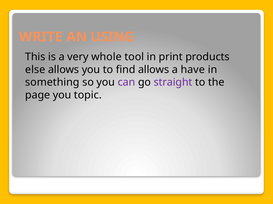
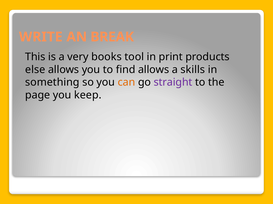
USING: USING -> BREAK
whole: whole -> books
have: have -> skills
can colour: purple -> orange
topic: topic -> keep
